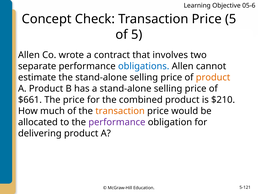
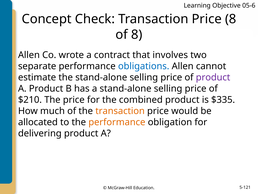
Price 5: 5 -> 8
of 5: 5 -> 8
product at (213, 77) colour: orange -> purple
$661: $661 -> $210
$210: $210 -> $335
performance at (117, 122) colour: purple -> orange
